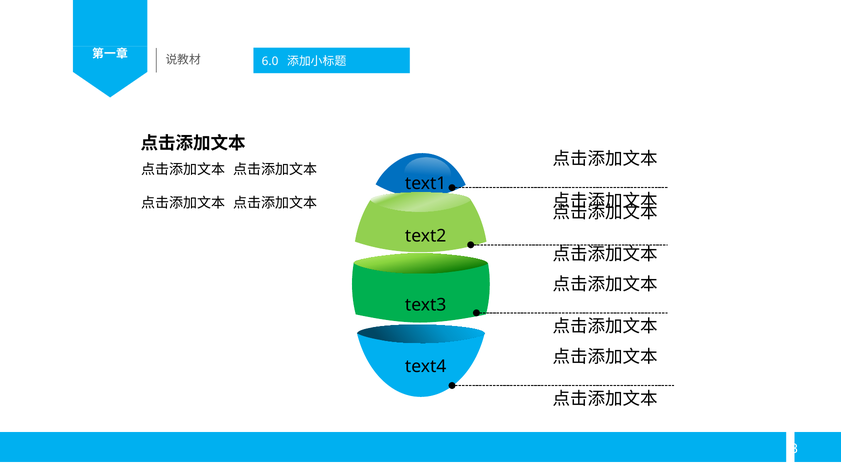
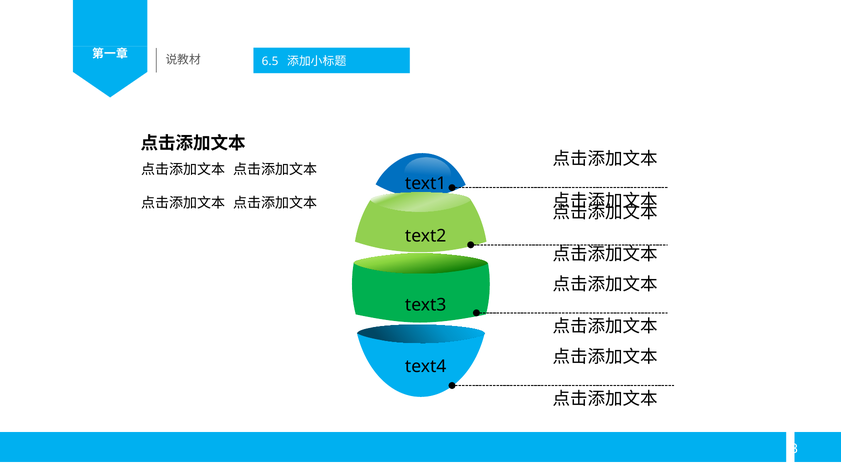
6.0: 6.0 -> 6.5
